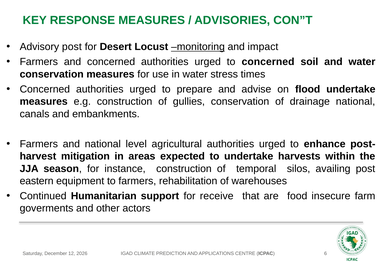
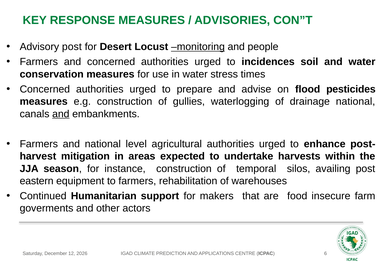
impact: impact -> people
to concerned: concerned -> incidences
flood undertake: undertake -> pesticides
gullies conservation: conservation -> waterlogging
and at (61, 114) underline: none -> present
receive: receive -> makers
